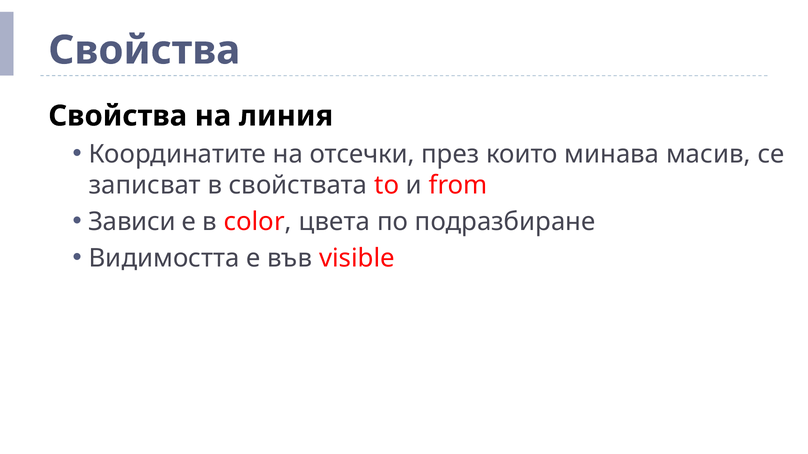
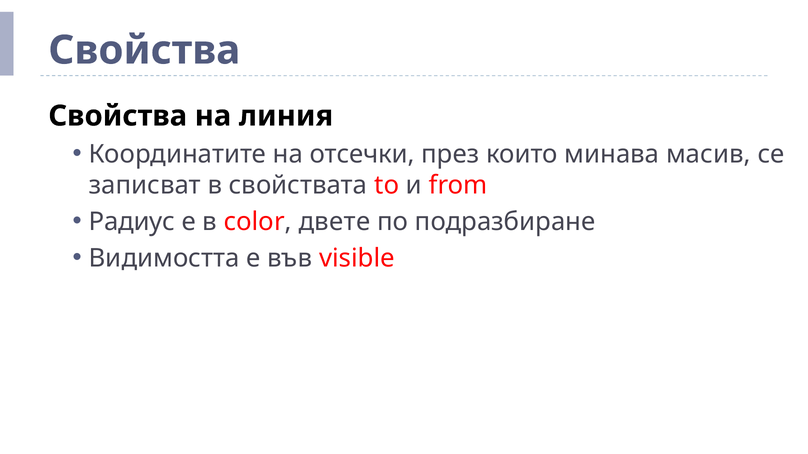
Зависи: Зависи -> Радиус
цвета: цвета -> двете
